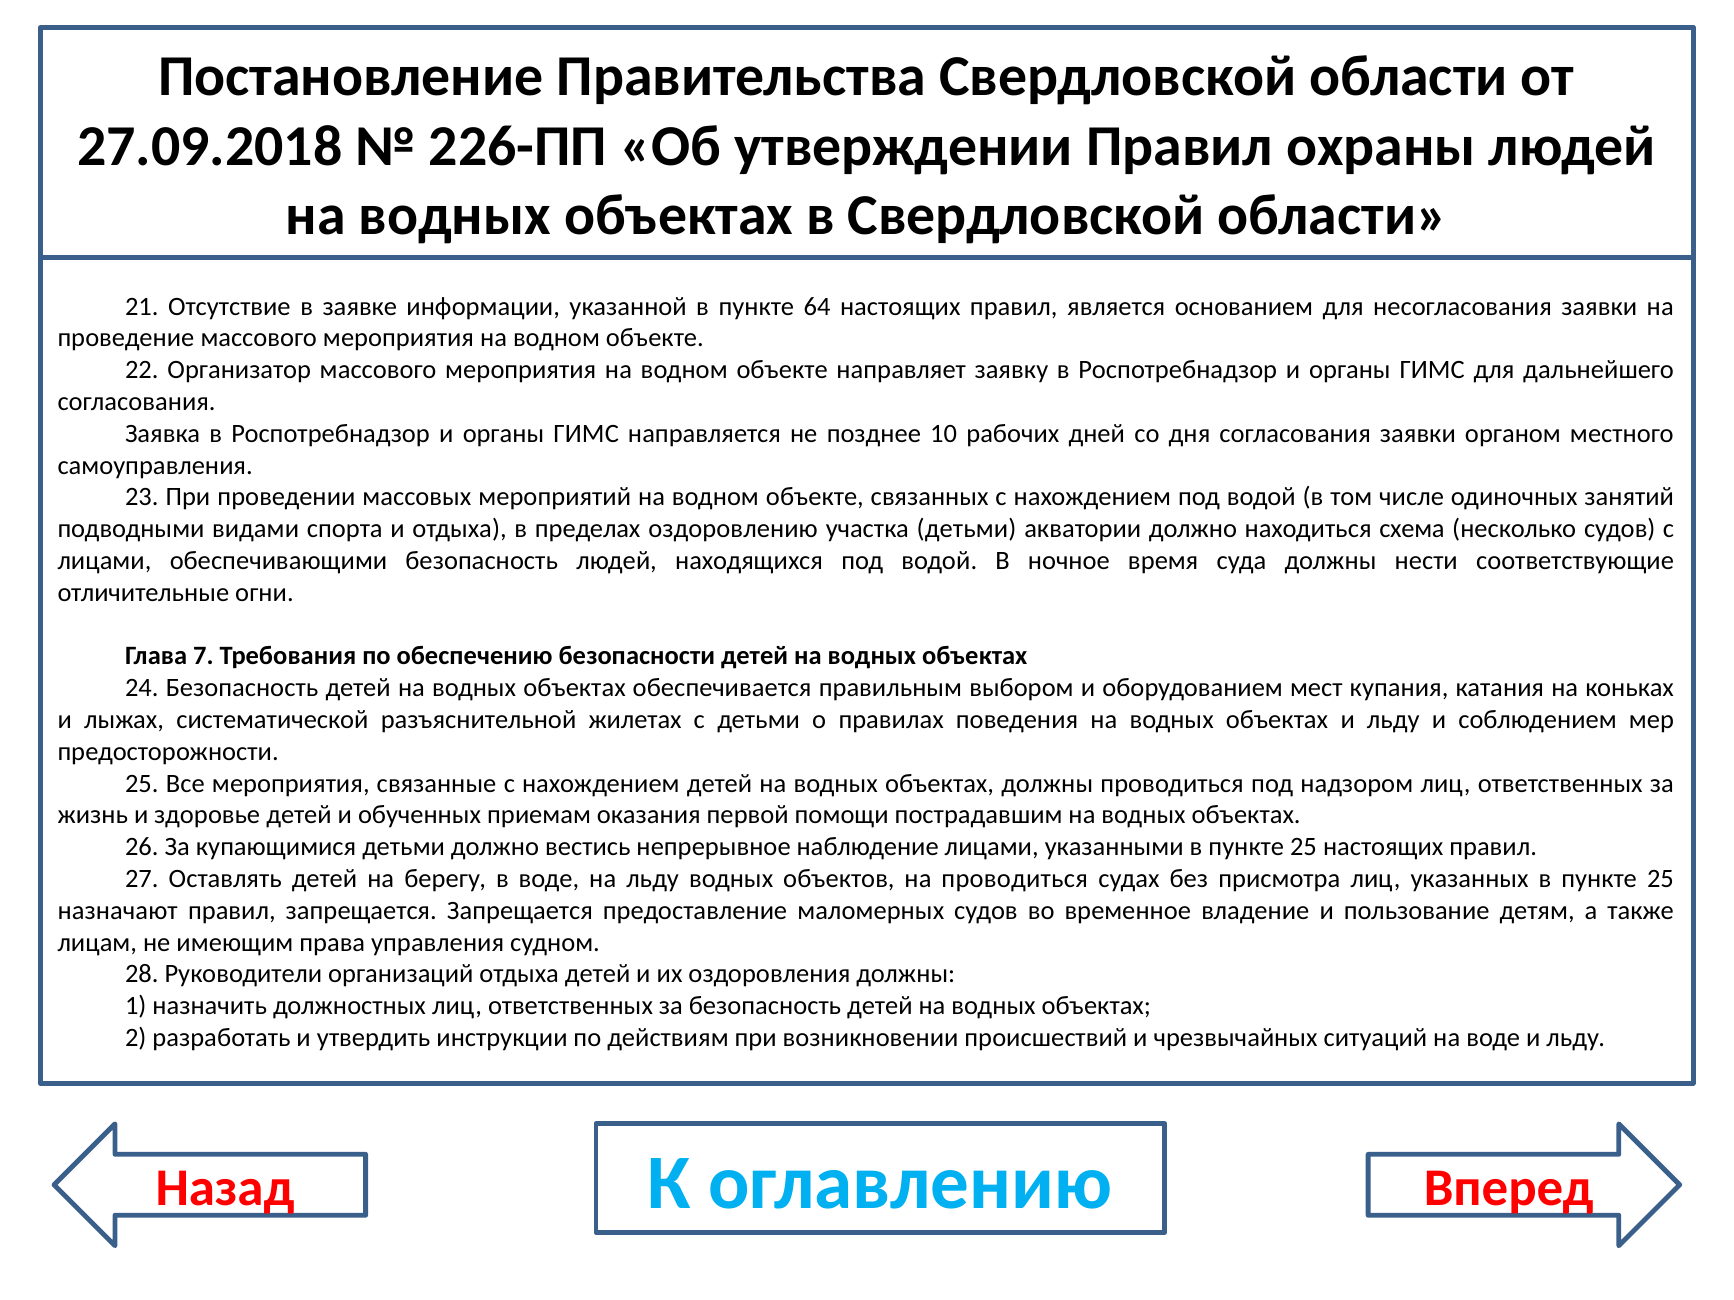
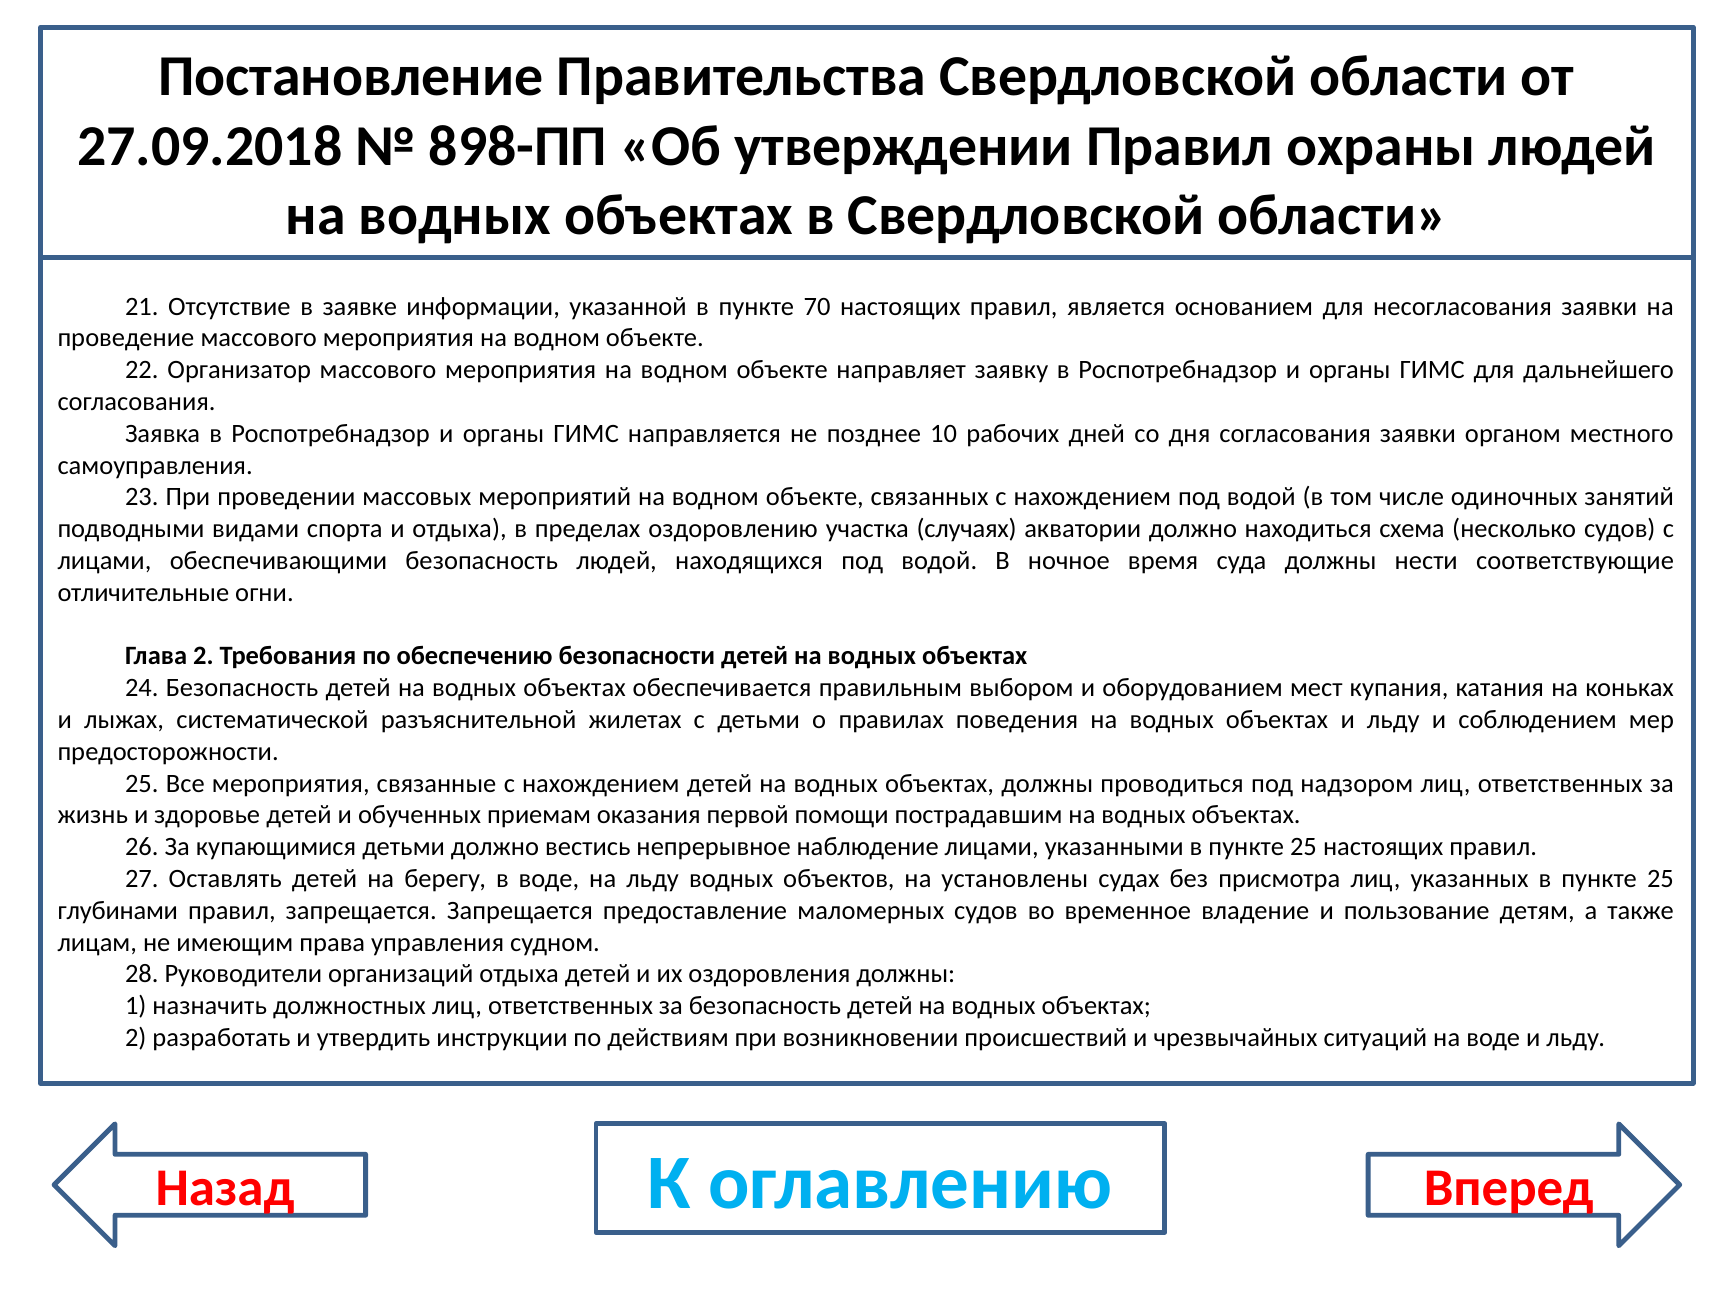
226-ПП: 226-ПП -> 898-ПП
64: 64 -> 70
участка детьми: детьми -> случаях
Глава 7: 7 -> 2
на проводиться: проводиться -> установлены
назначают: назначают -> глубинами
